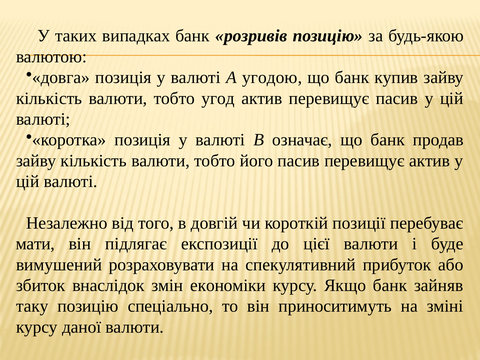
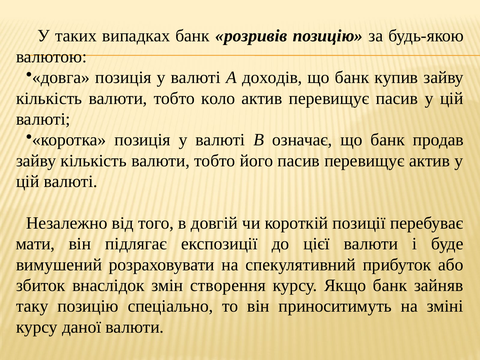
угодою: угодою -> доходів
угод: угод -> коло
економіки: економіки -> створення
